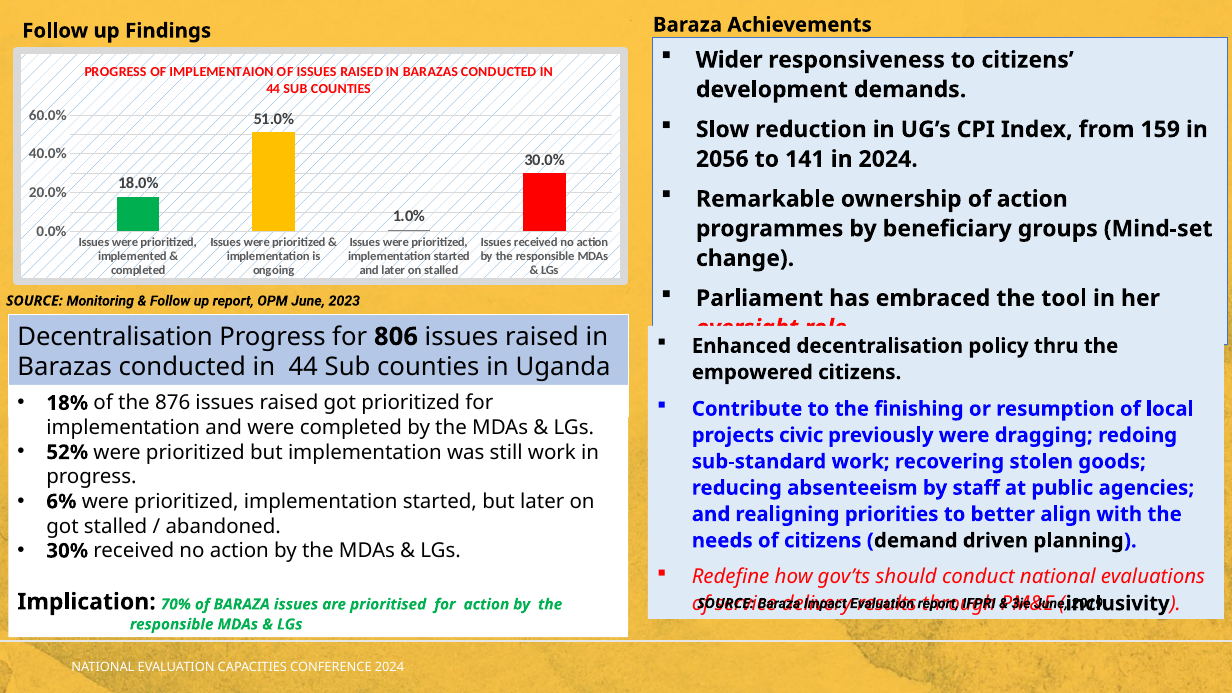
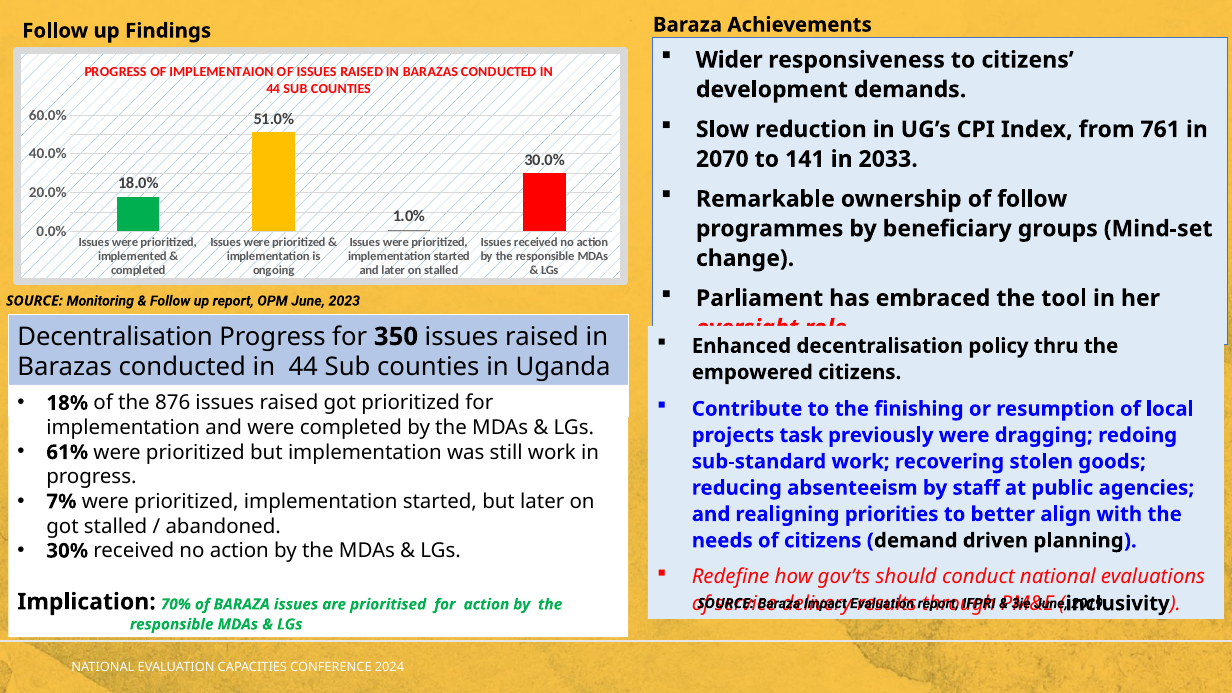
159: 159 -> 761
2056: 2056 -> 2070
in 2024: 2024 -> 2033
of action: action -> follow
806: 806 -> 350
civic: civic -> task
52%: 52% -> 61%
6%: 6% -> 7%
